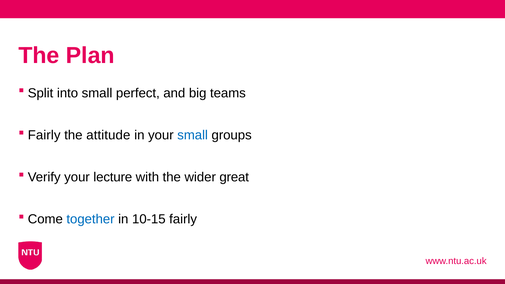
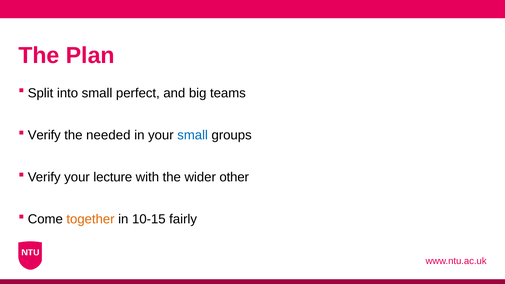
Fairly at (44, 135): Fairly -> Verify
attitude: attitude -> needed
great: great -> other
together colour: blue -> orange
